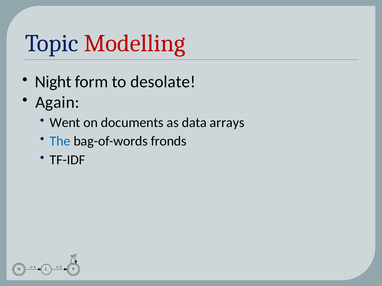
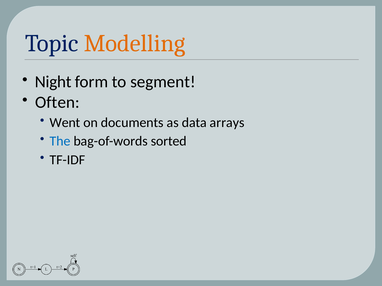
Modelling colour: red -> orange
desolate: desolate -> segment
Again: Again -> Often
fronds: fronds -> sorted
